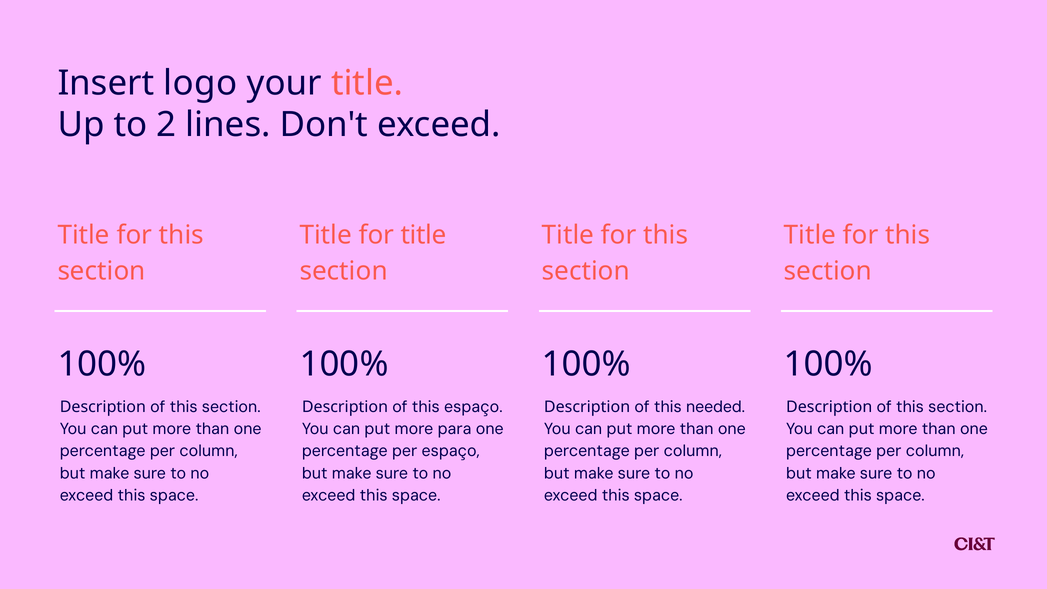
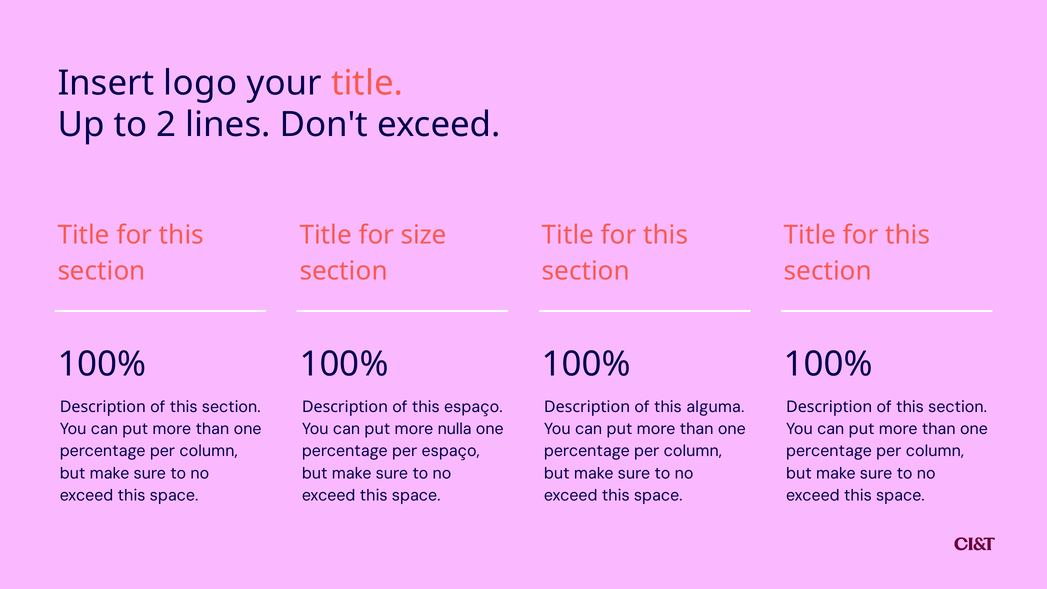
for title: title -> size
needed: needed -> alguma
para: para -> nulla
